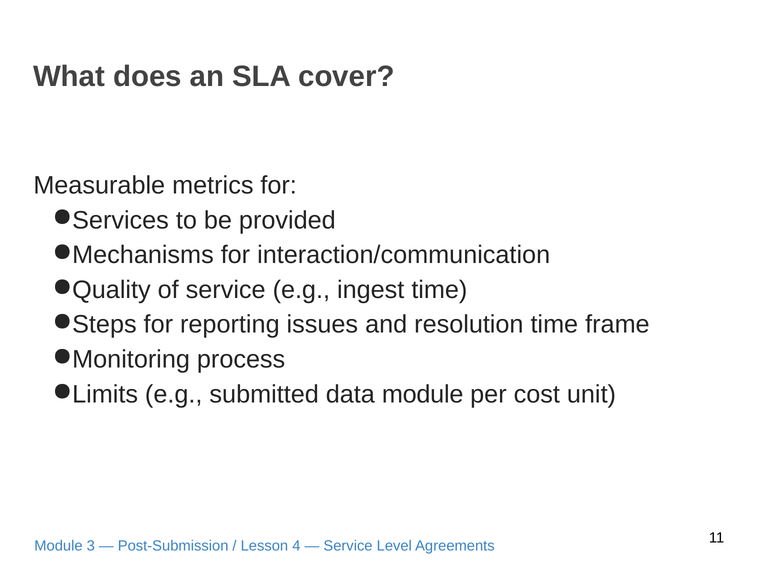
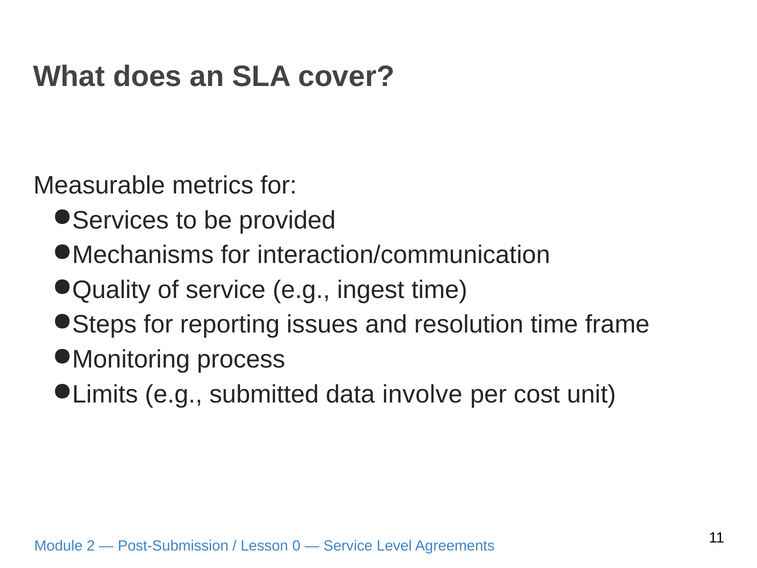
data module: module -> involve
3: 3 -> 2
4: 4 -> 0
